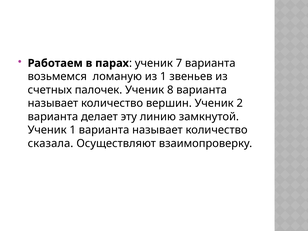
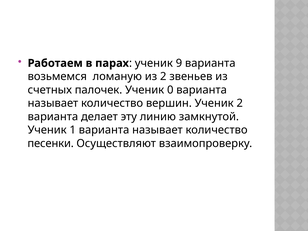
7: 7 -> 9
из 1: 1 -> 2
8: 8 -> 0
сказала: сказала -> песенки
